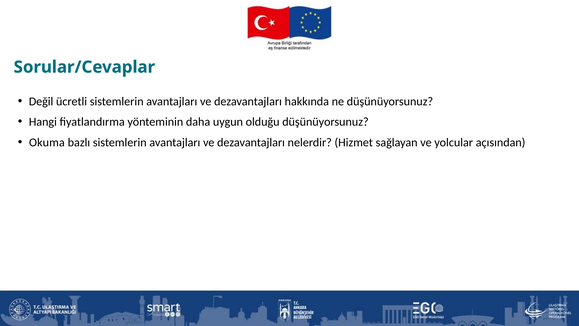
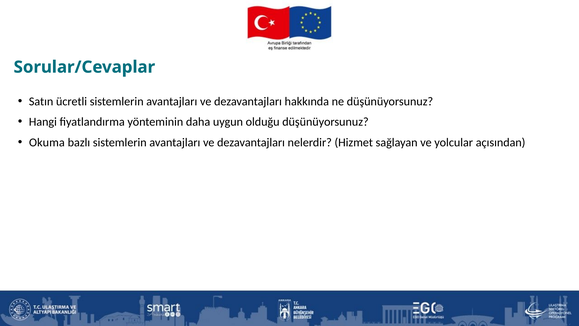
Değil: Değil -> Satın
